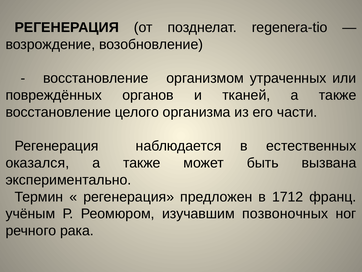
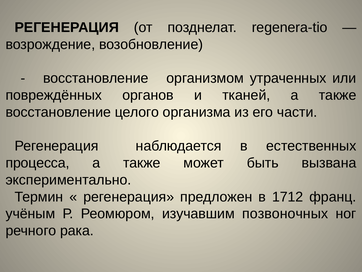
оказался: оказался -> процесса
